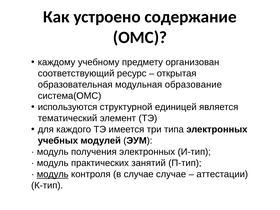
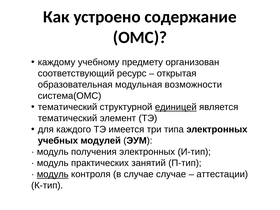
образование: образование -> возможности
используются at (68, 107): используются -> тематический
единицей underline: none -> present
